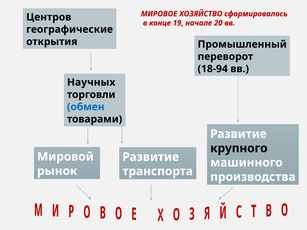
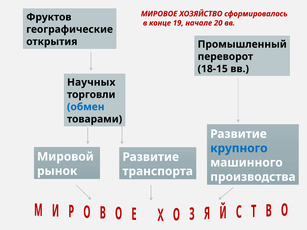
Центров: Центров -> Фруктов
18-94: 18-94 -> 18-15
крупного colour: black -> blue
